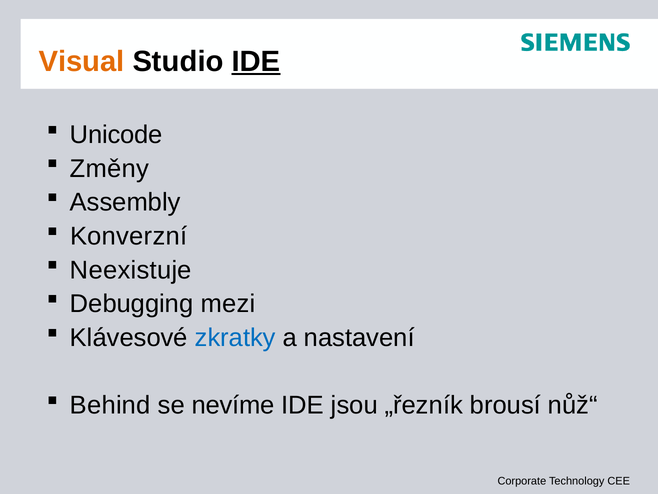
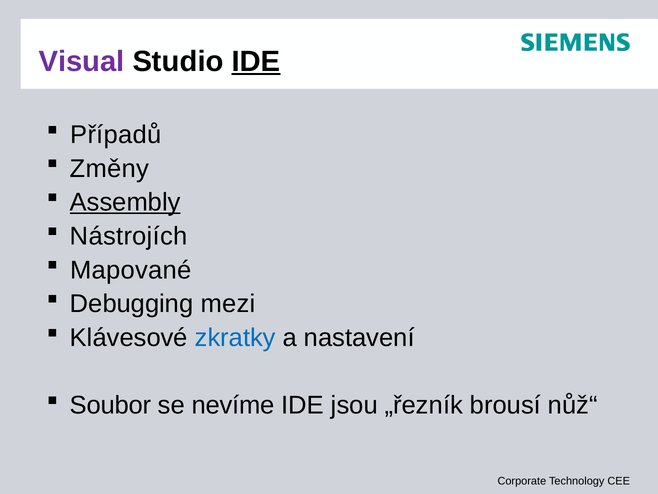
Visual colour: orange -> purple
Unicode: Unicode -> Případů
Assembly underline: none -> present
Konverzní: Konverzní -> Nástrojích
Neexistuje: Neexistuje -> Mapované
Behind: Behind -> Soubor
